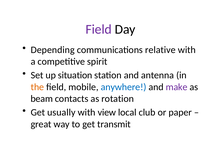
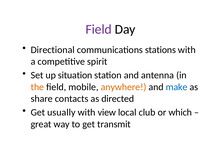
Depending: Depending -> Directional
relative: relative -> stations
anywhere colour: blue -> orange
make colour: purple -> blue
beam: beam -> share
rotation: rotation -> directed
paper: paper -> which
